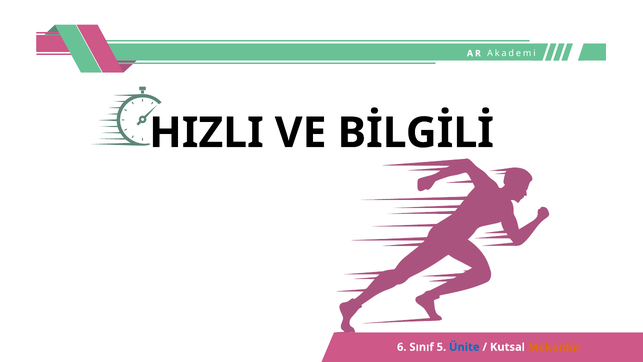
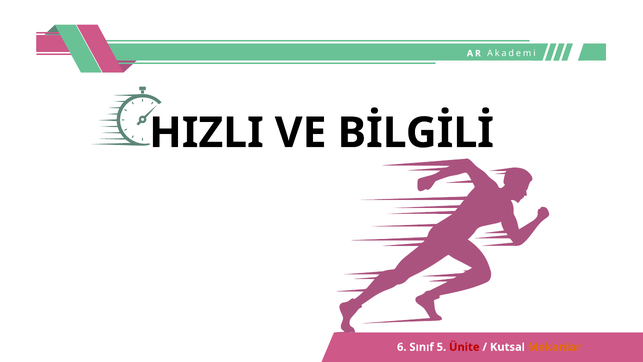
Ünite colour: blue -> red
